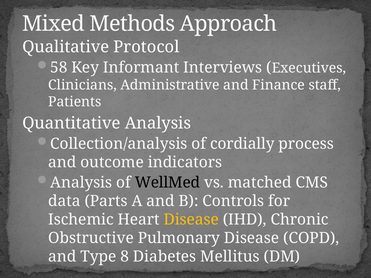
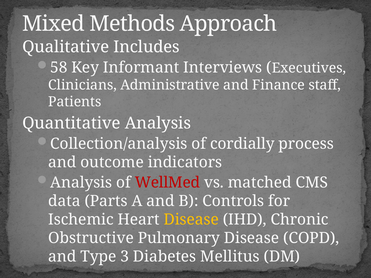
Protocol: Protocol -> Includes
WellMed colour: black -> red
8: 8 -> 3
